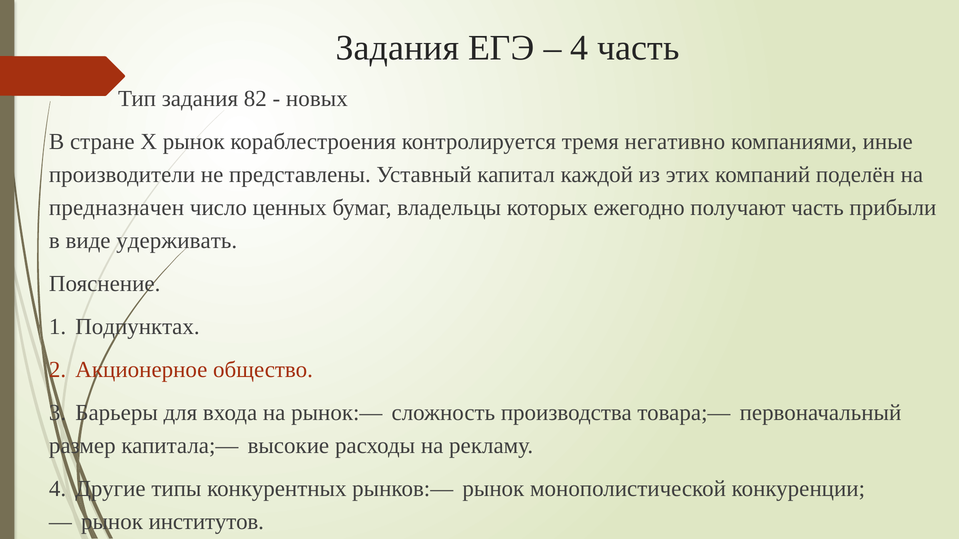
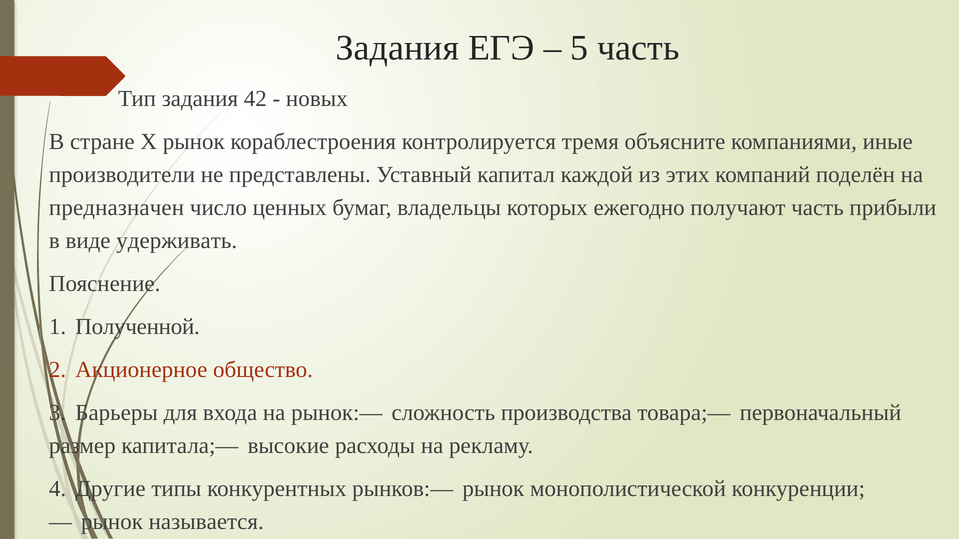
4 at (579, 48): 4 -> 5
82: 82 -> 42
негативно: негативно -> объясните
Подпунктах: Подпунктах -> Полученной
институтов: институтов -> называется
